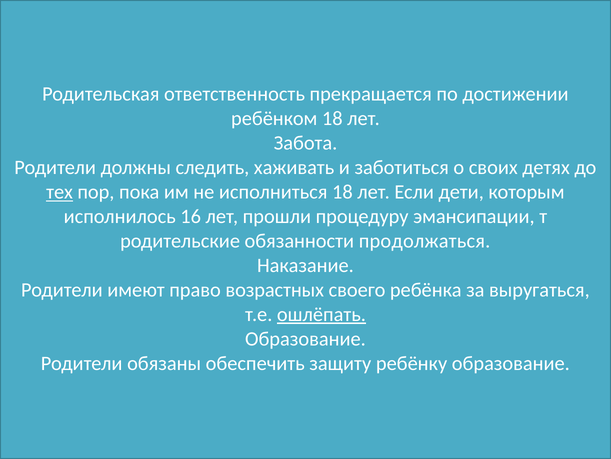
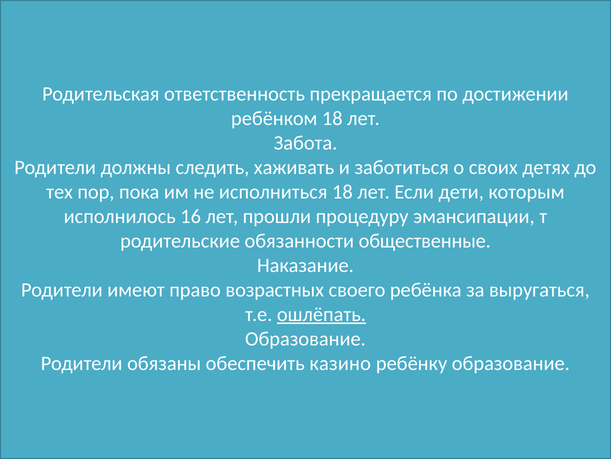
тех underline: present -> none
продолжаться: продолжаться -> общественные
защиту: защиту -> казино
